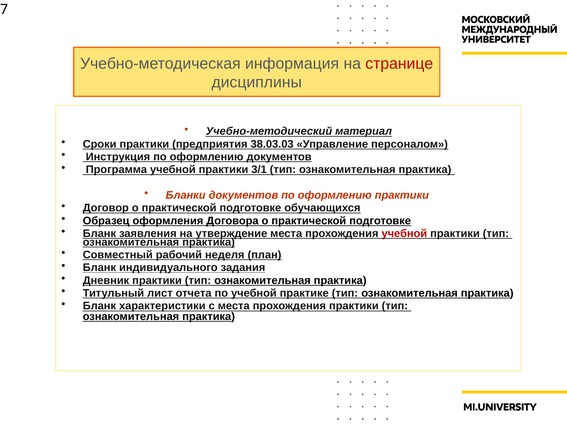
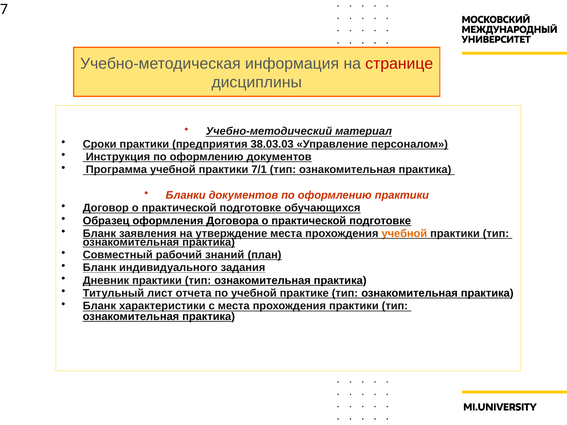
3/1: 3/1 -> 7/1
учебной at (404, 234) colour: red -> orange
неделя: неделя -> знаний
